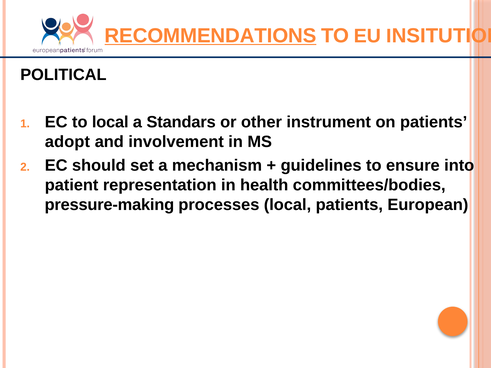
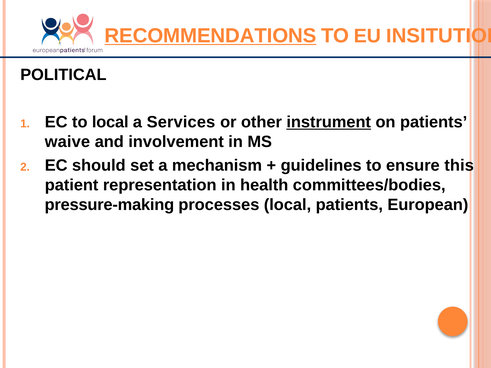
Standars: Standars -> Services
instrument underline: none -> present
adopt: adopt -> waive
into: into -> this
